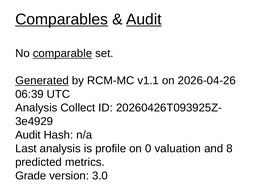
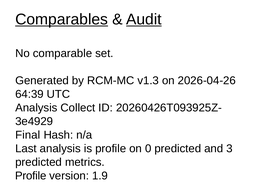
comparable underline: present -> none
Generated underline: present -> none
v1.1: v1.1 -> v1.3
06:39: 06:39 -> 64:39
Audit at (28, 135): Audit -> Final
0 valuation: valuation -> predicted
8: 8 -> 3
Grade at (31, 176): Grade -> Profile
3.0: 3.0 -> 1.9
